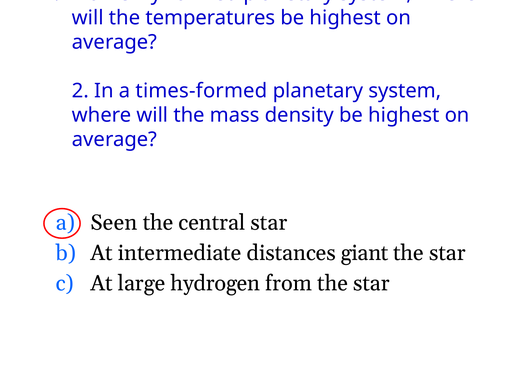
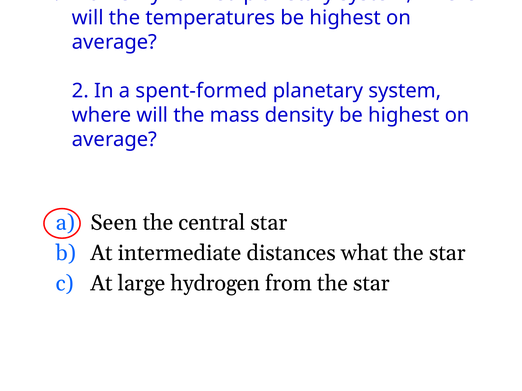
times-formed: times-formed -> spent-formed
giant: giant -> what
